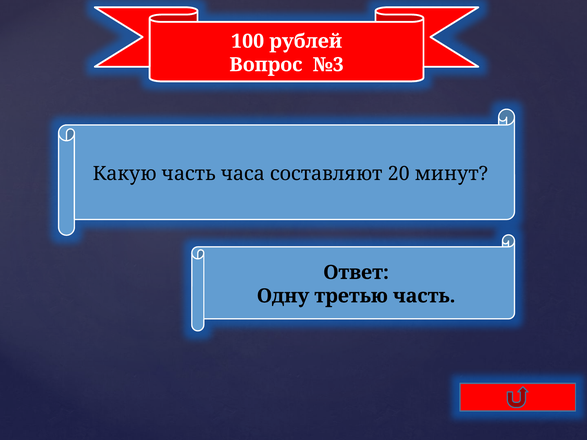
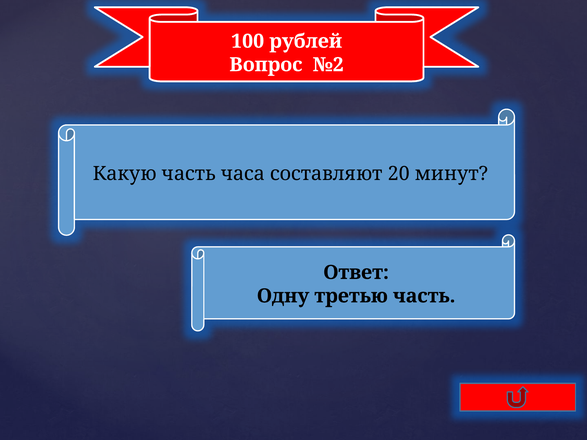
№3: №3 -> №2
